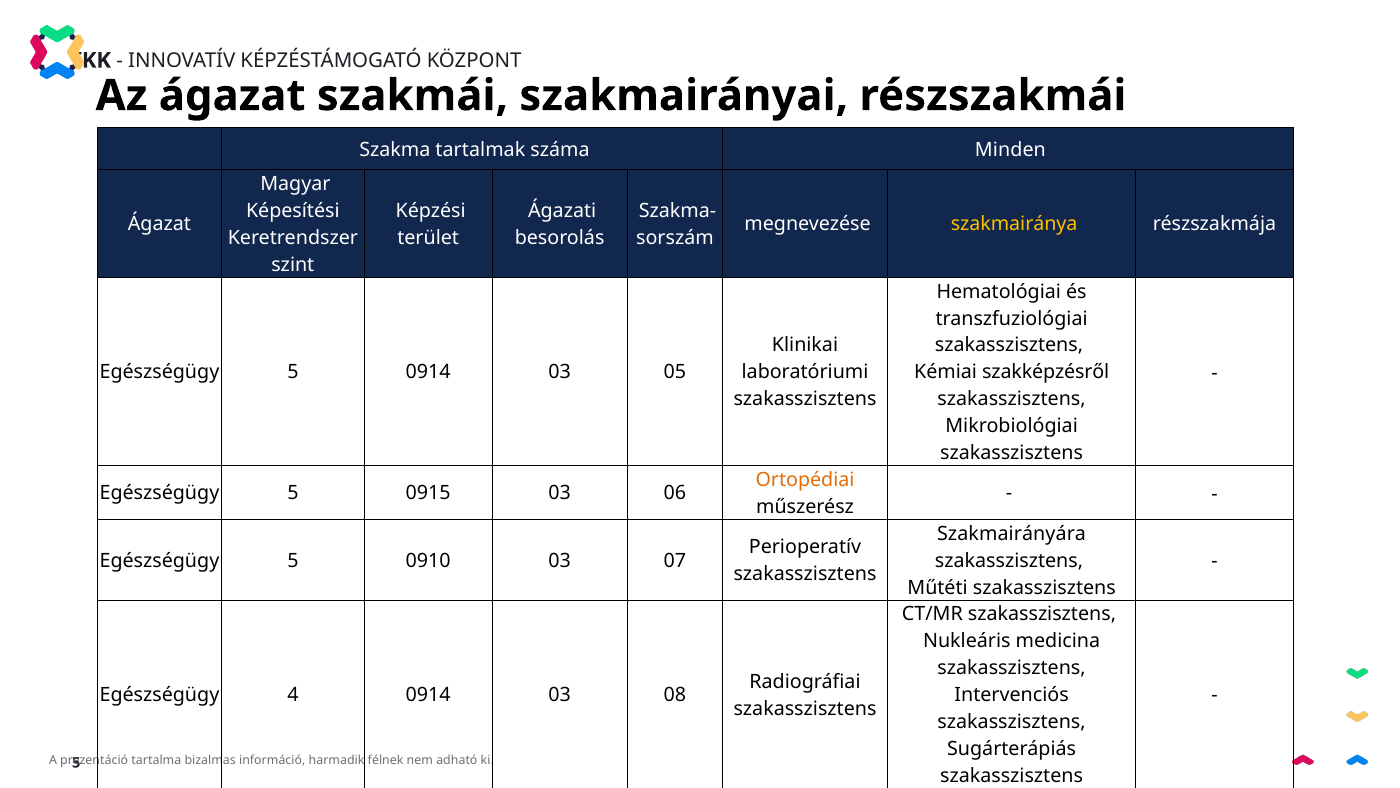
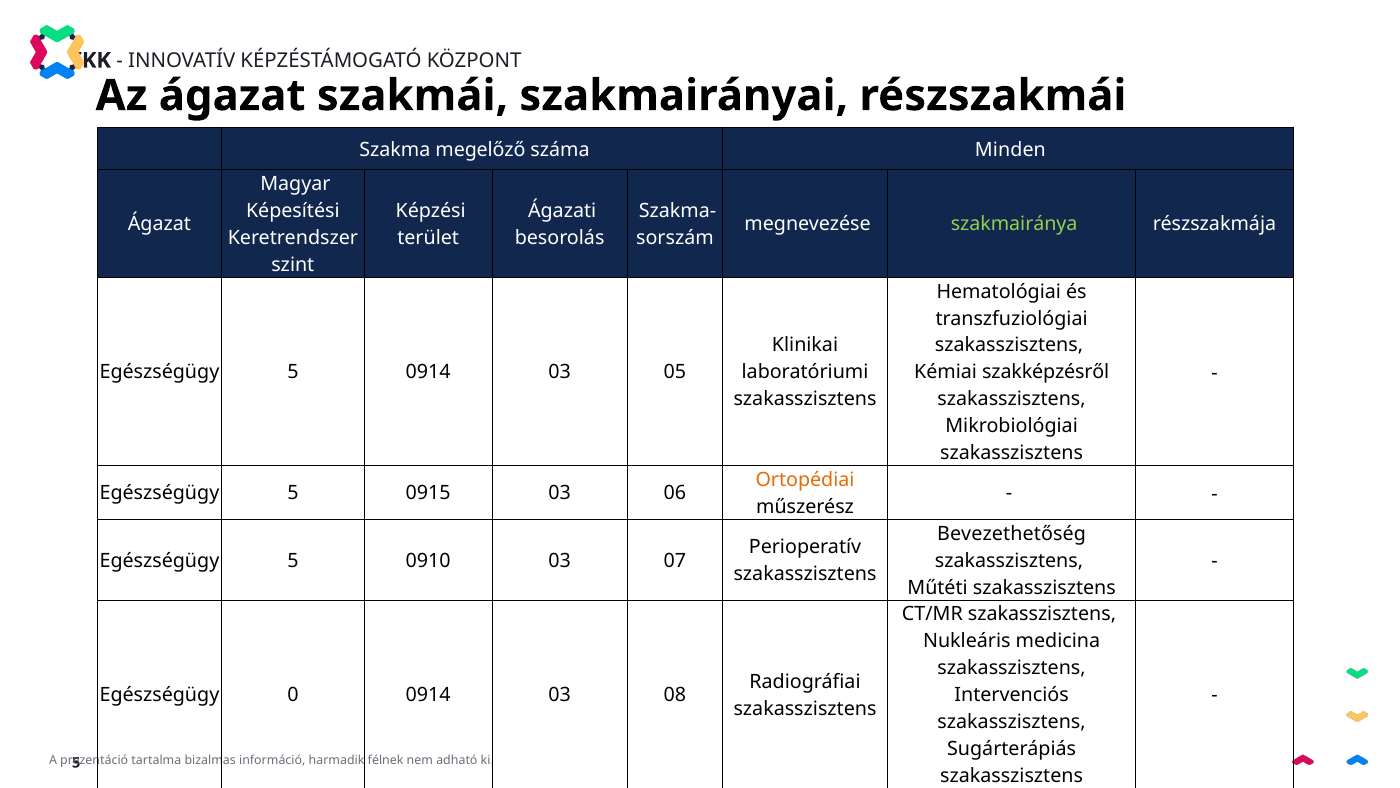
tartalmak: tartalmak -> megelőző
szakmairánya colour: yellow -> light green
Szakmairányára: Szakmairányára -> Bevezethetőség
4: 4 -> 0
